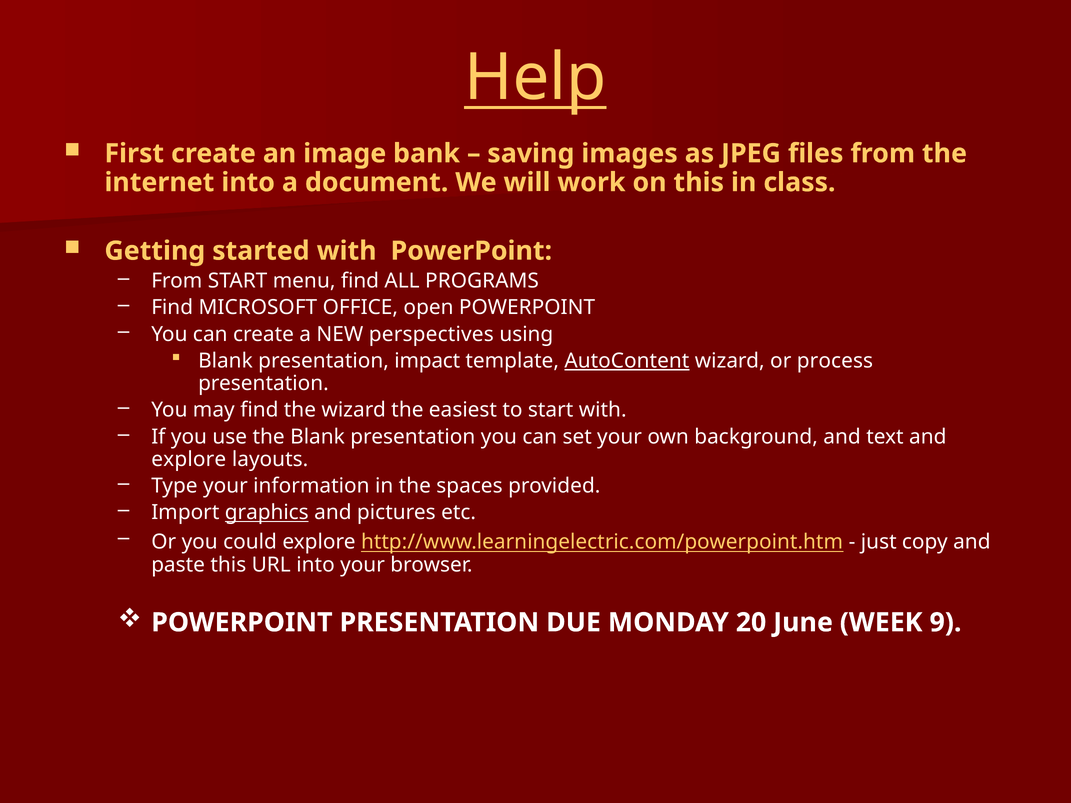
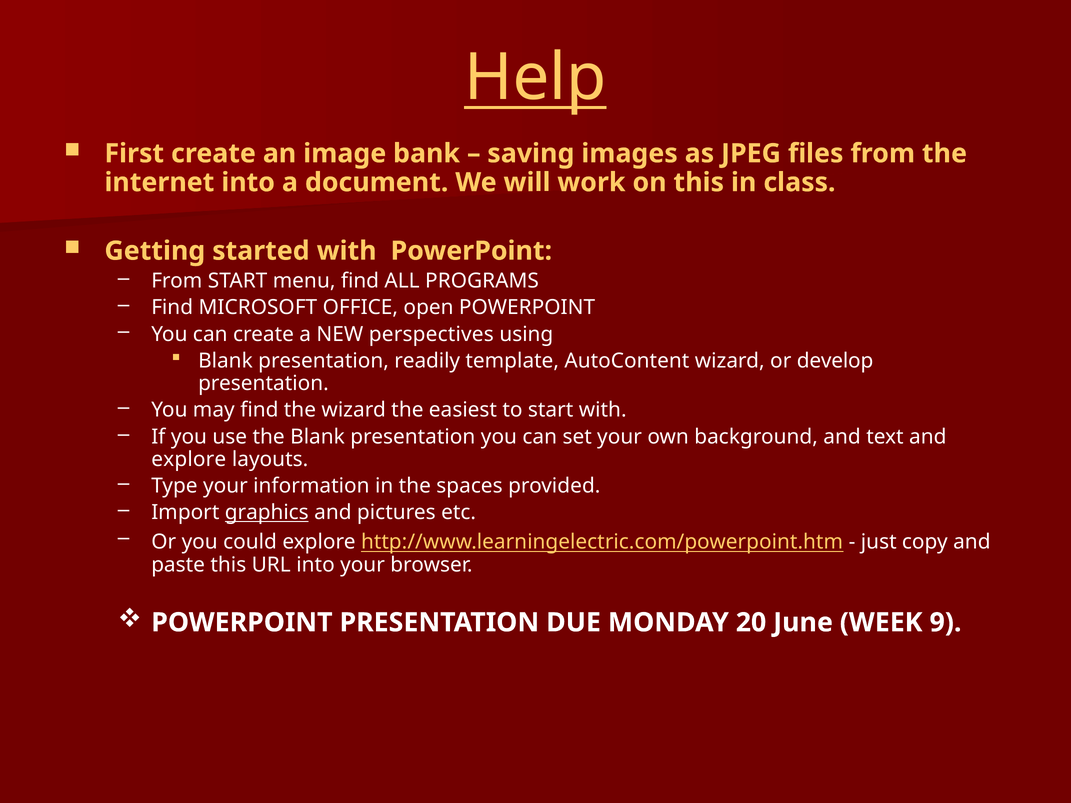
impact: impact -> readily
AutoContent underline: present -> none
process: process -> develop
